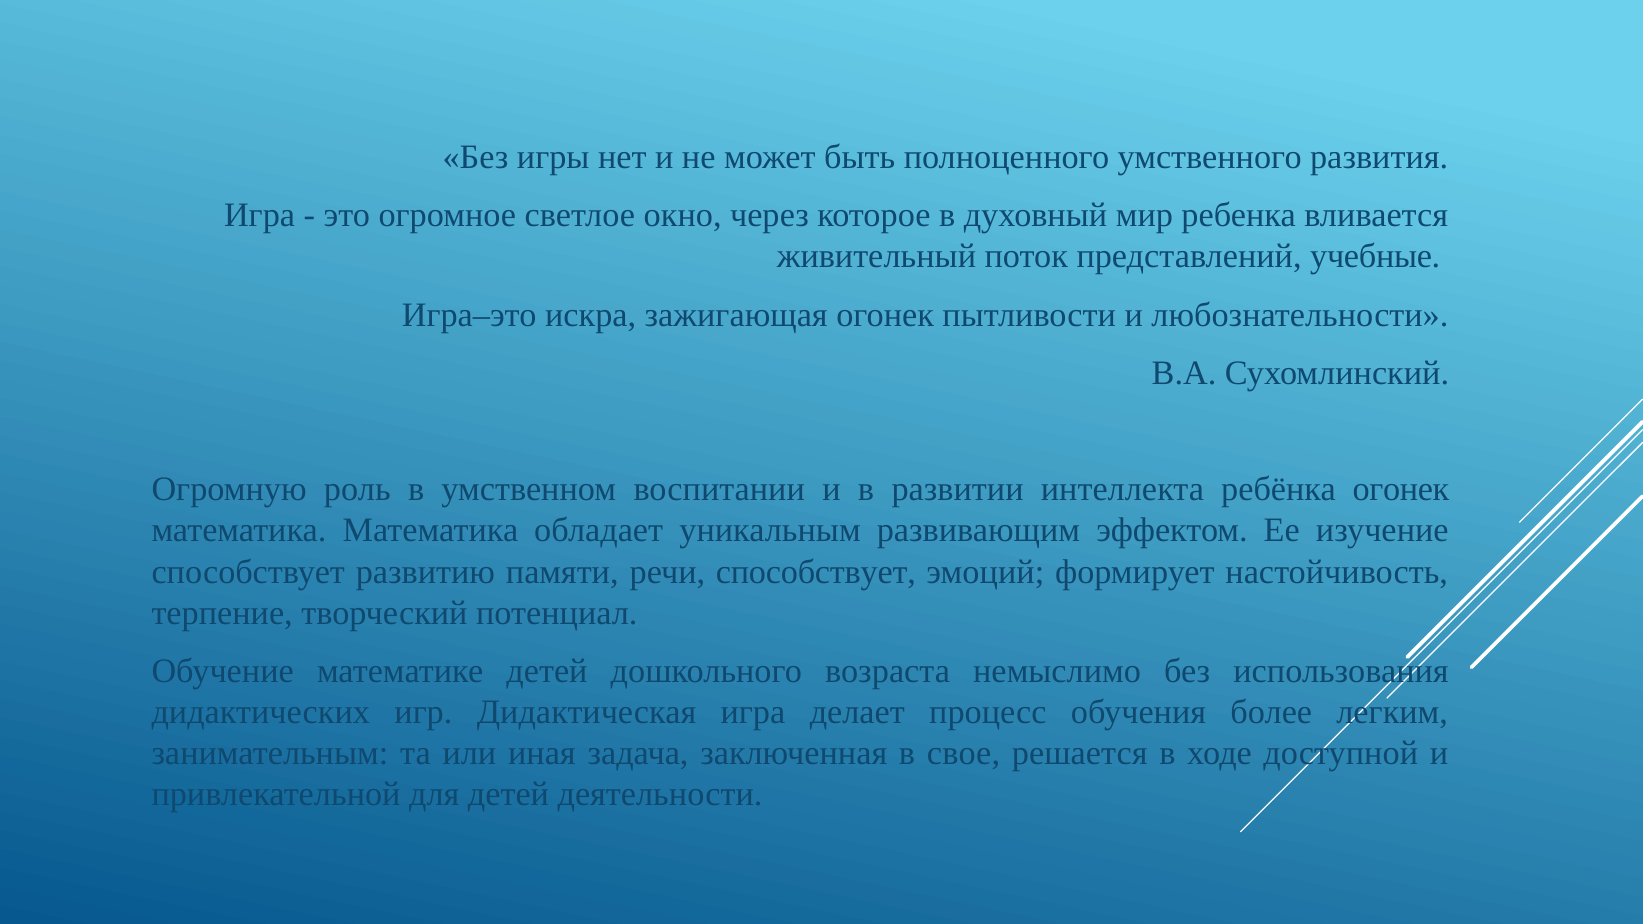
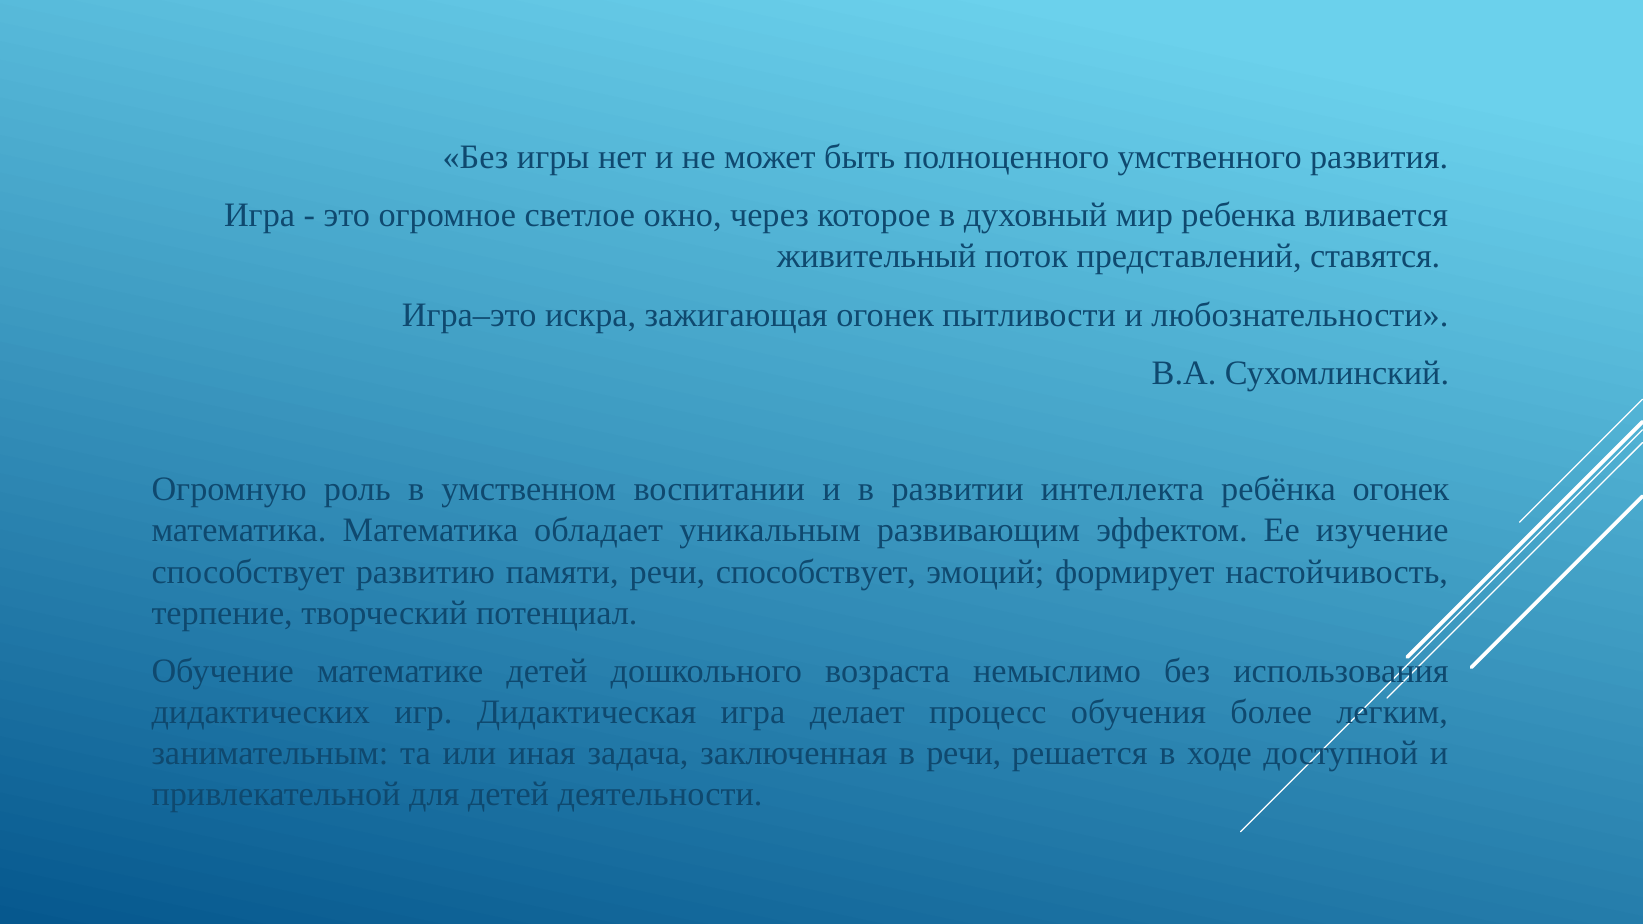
учебные: учебные -> ставятся
в свое: свое -> речи
